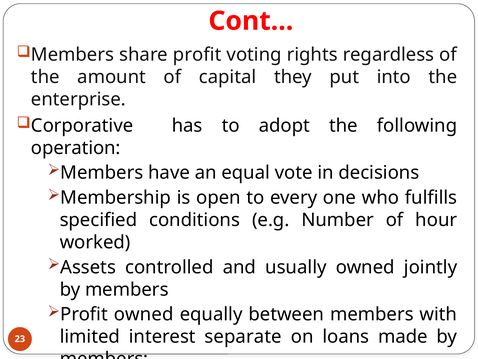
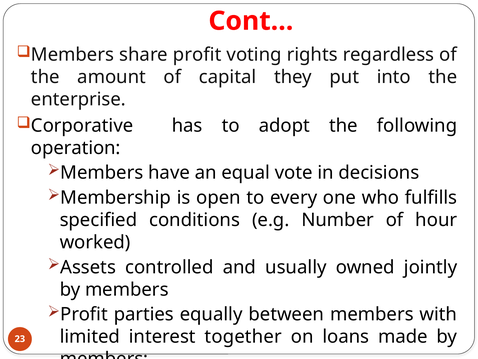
Profit owned: owned -> parties
separate: separate -> together
